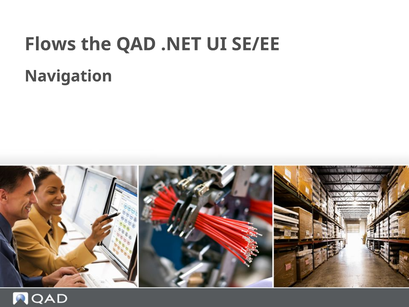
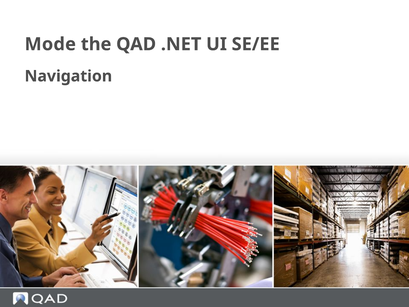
Flows: Flows -> Mode
